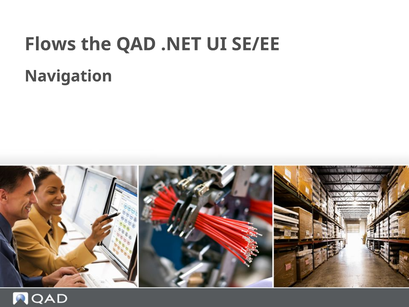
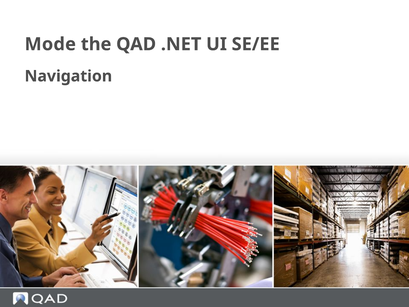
Flows: Flows -> Mode
